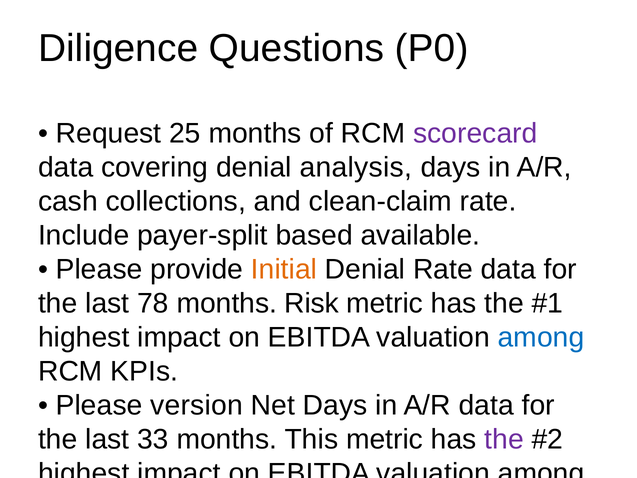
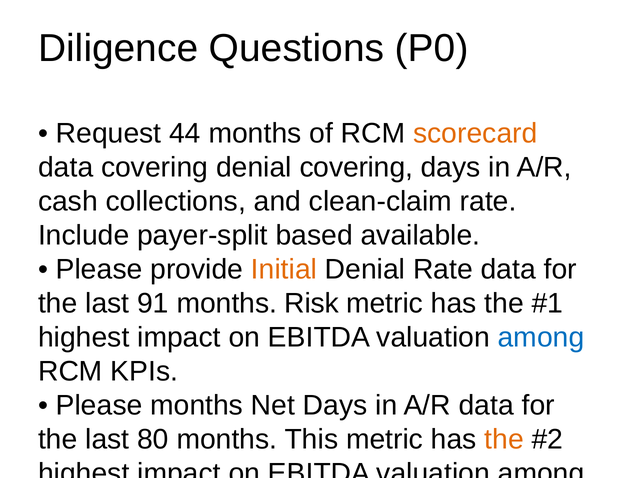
25: 25 -> 44
scorecard colour: purple -> orange
denial analysis: analysis -> covering
78: 78 -> 91
Please version: version -> months
33: 33 -> 80
the at (504, 439) colour: purple -> orange
